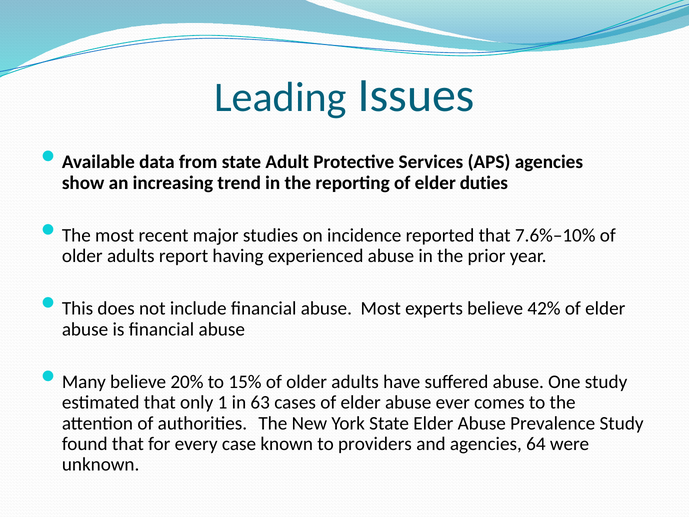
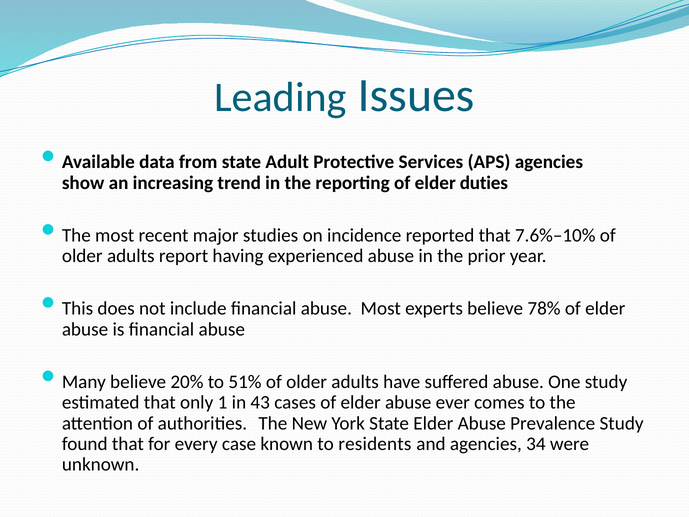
42%: 42% -> 78%
15%: 15% -> 51%
63: 63 -> 43
providers: providers -> residents
64: 64 -> 34
